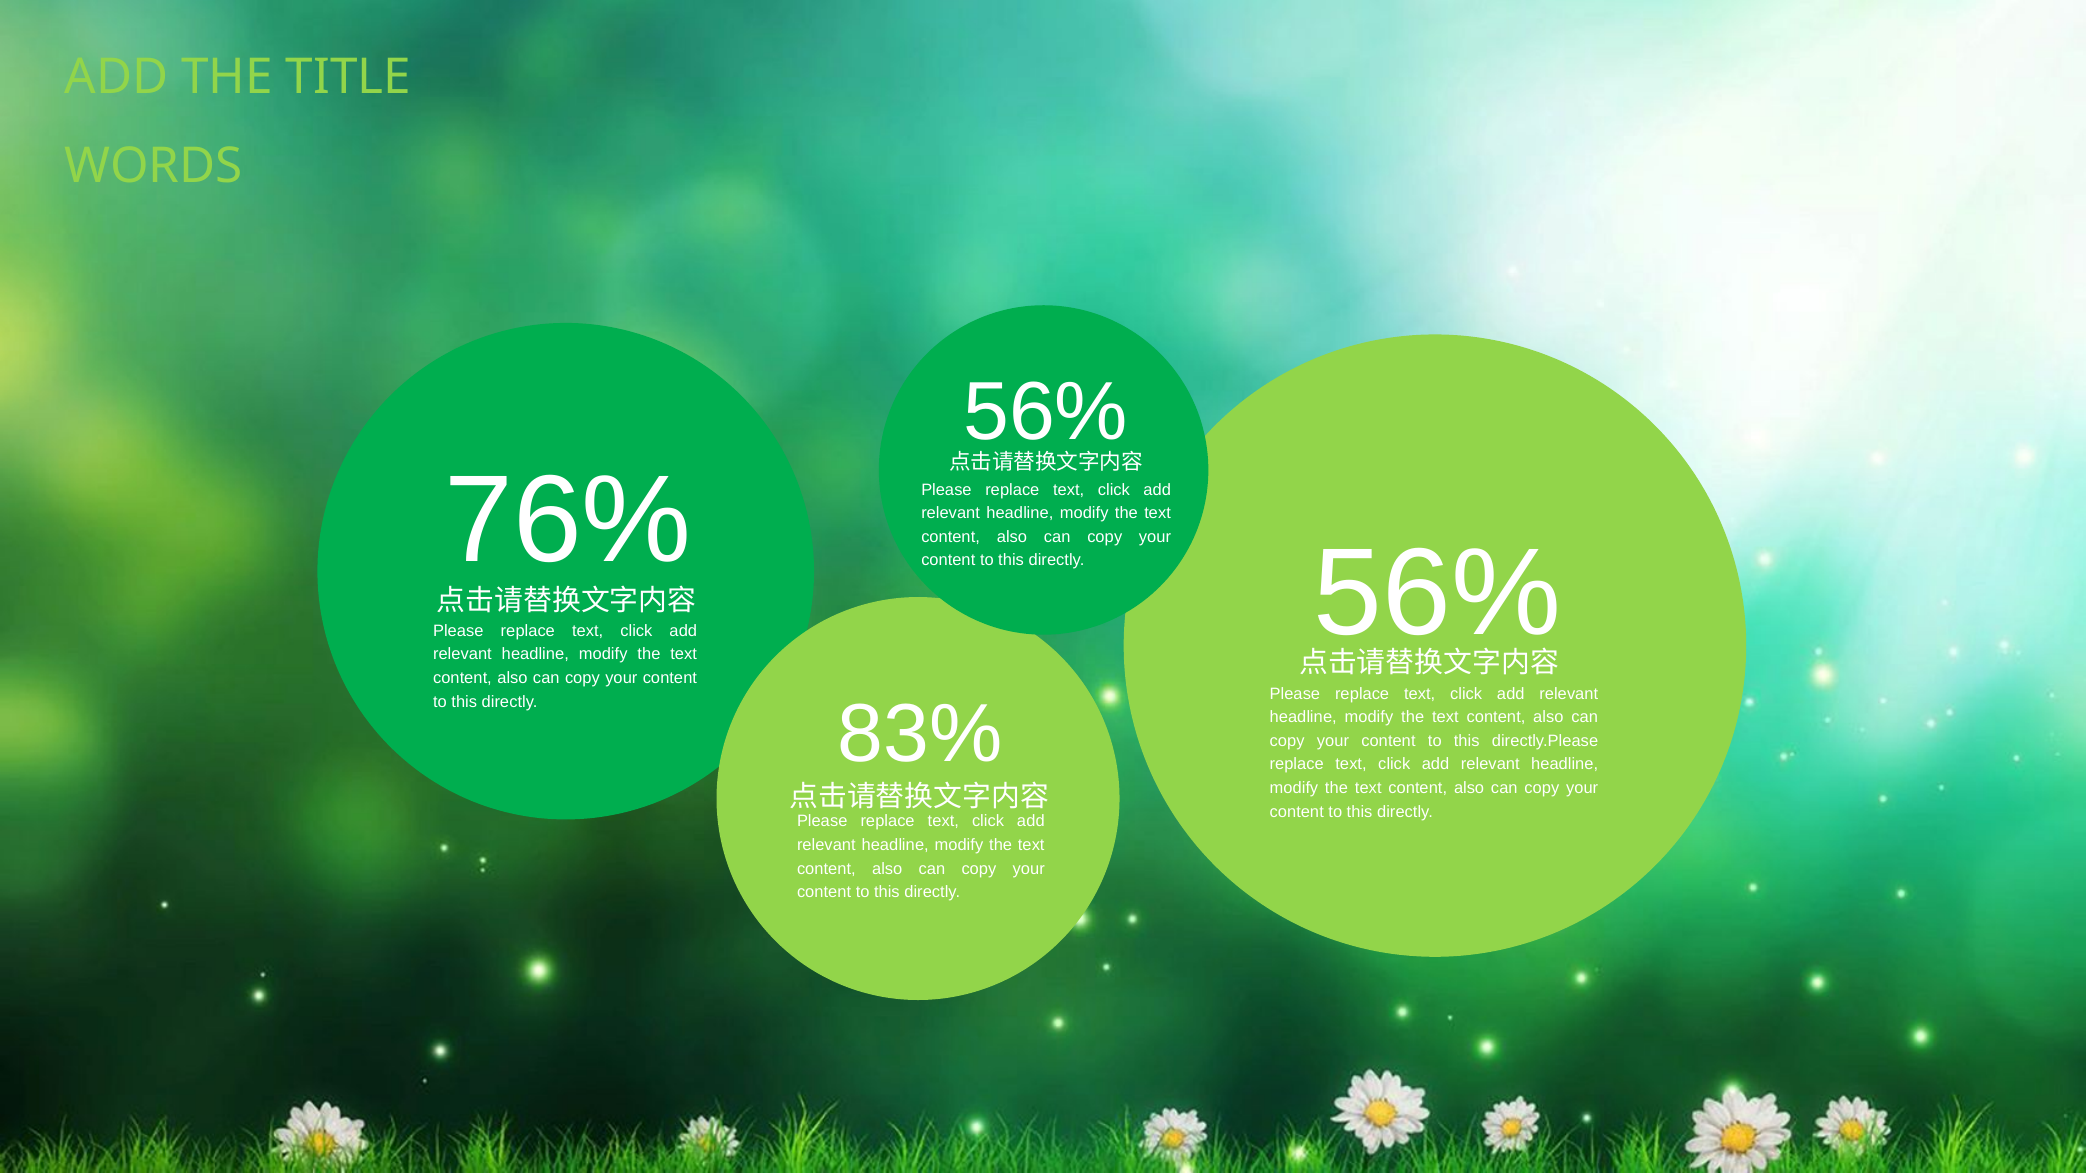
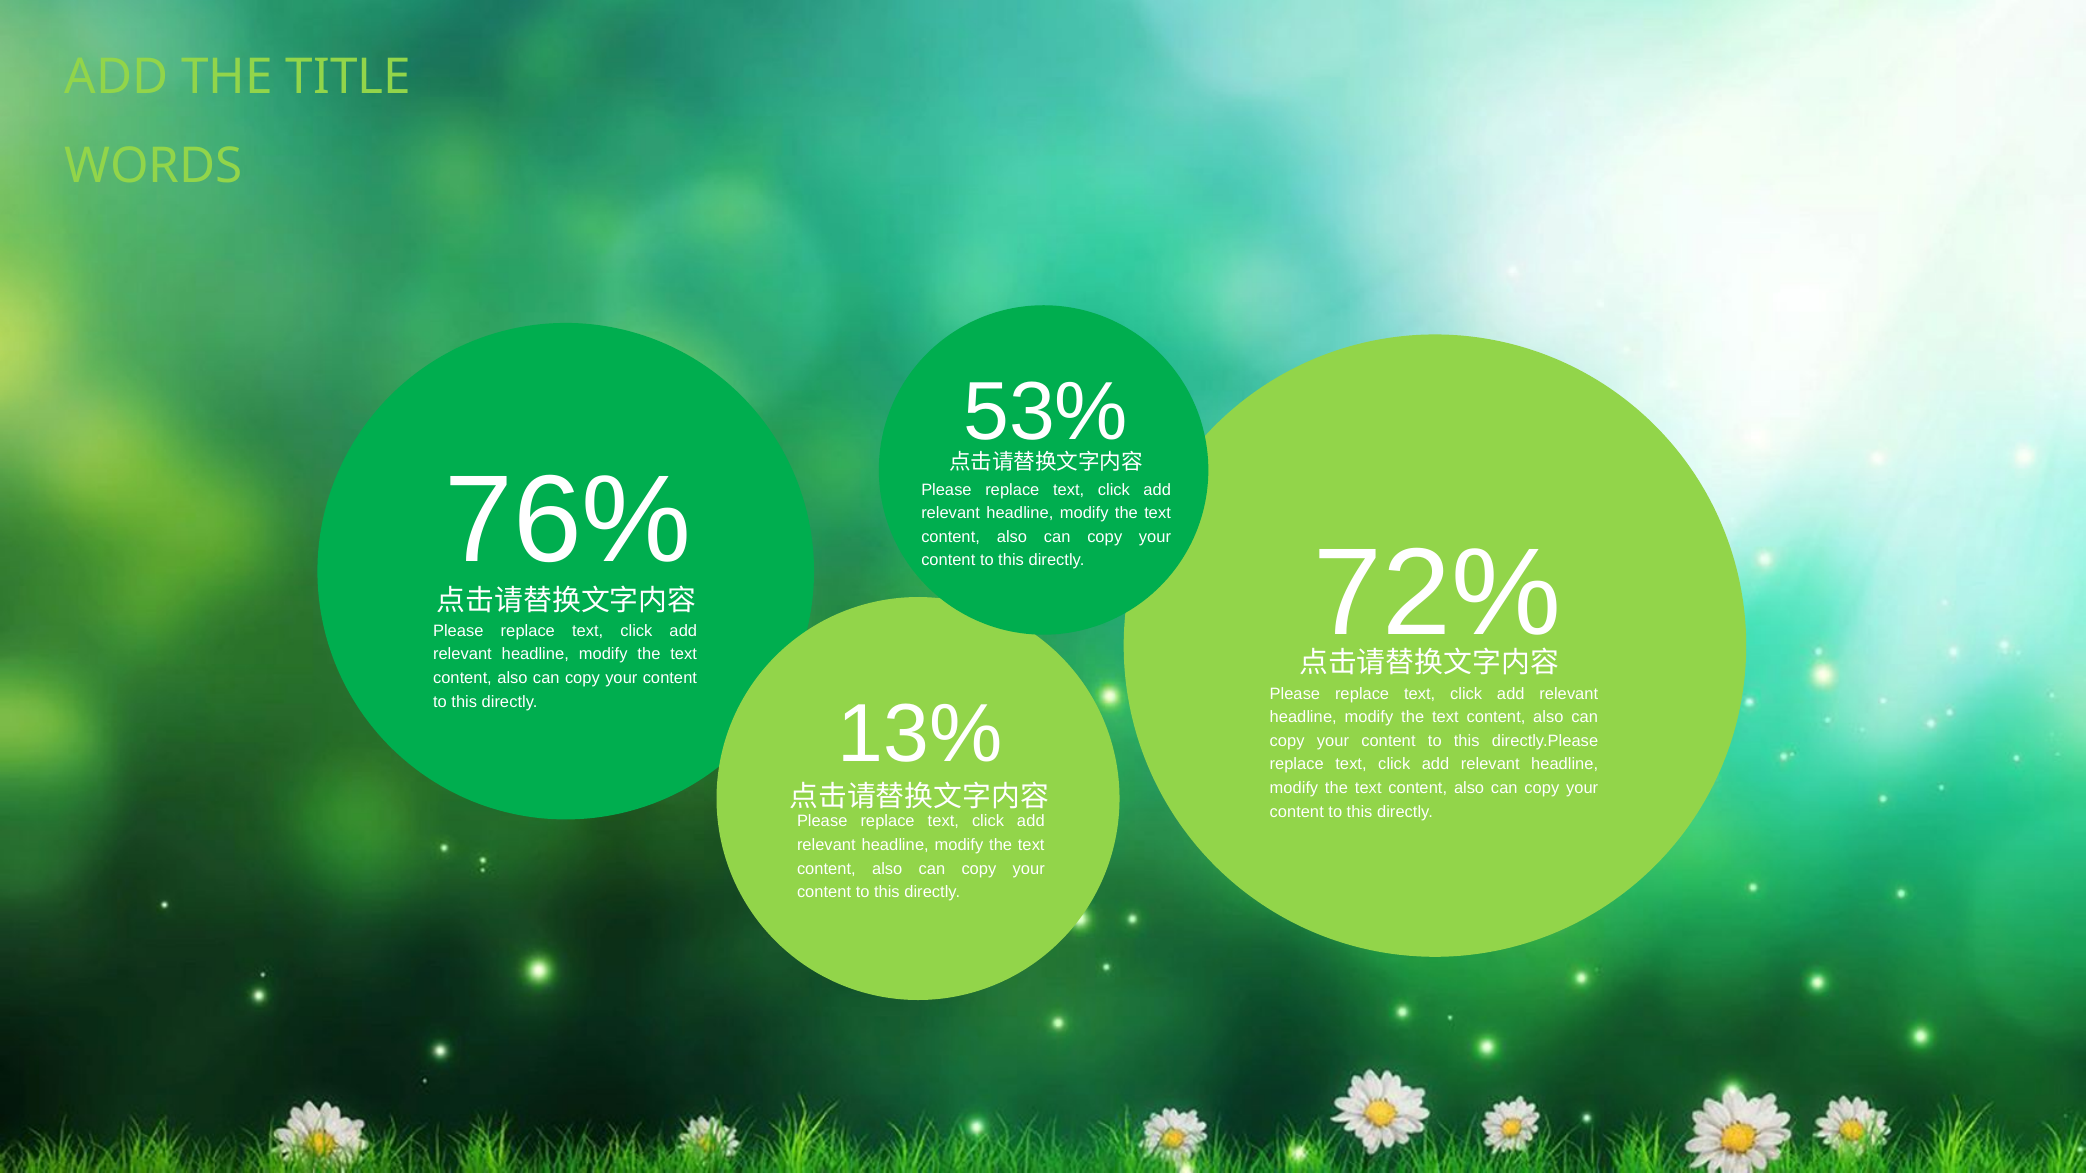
56% at (1046, 413): 56% -> 53%
56% at (1437, 594): 56% -> 72%
83%: 83% -> 13%
